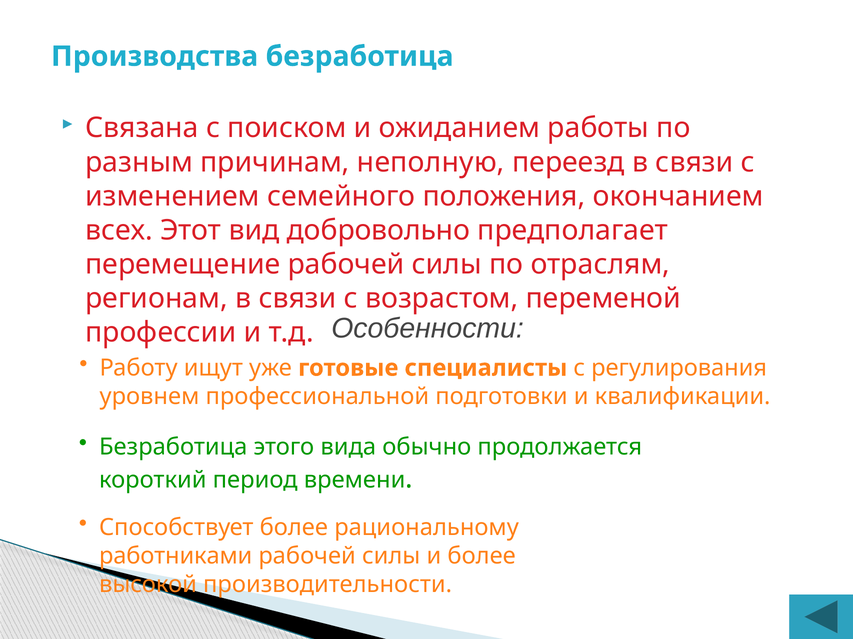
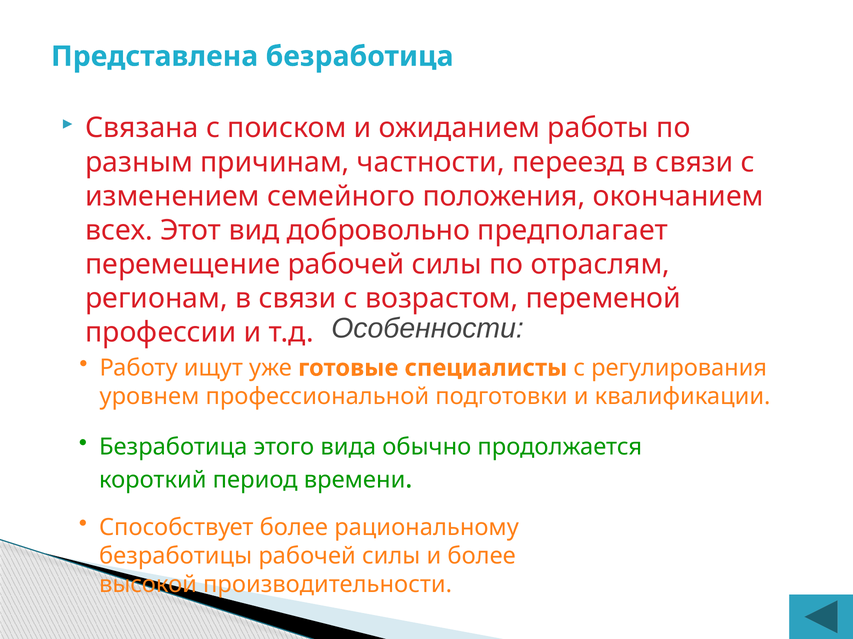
Производства: Производства -> Представлена
неполную: неполную -> частности
работниками: работниками -> безработицы
